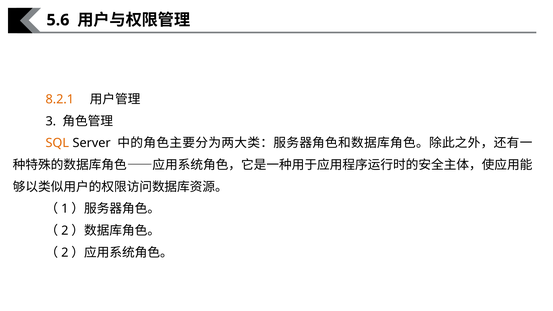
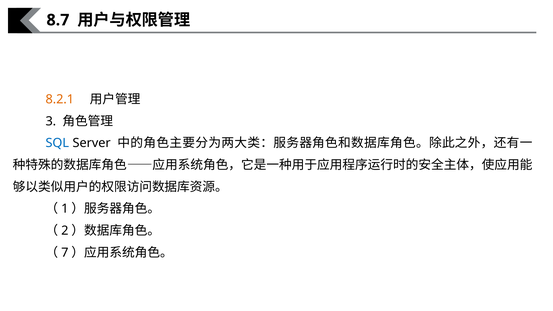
5.6: 5.6 -> 8.7
SQL colour: orange -> blue
2 at (65, 253): 2 -> 7
